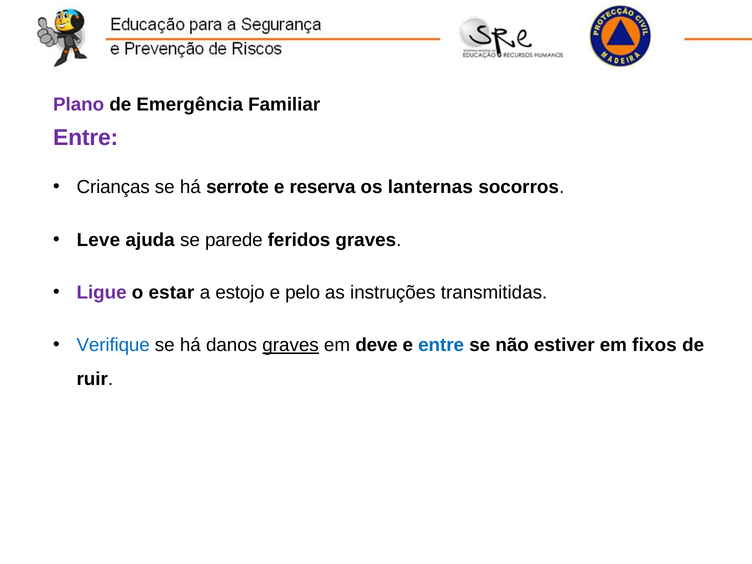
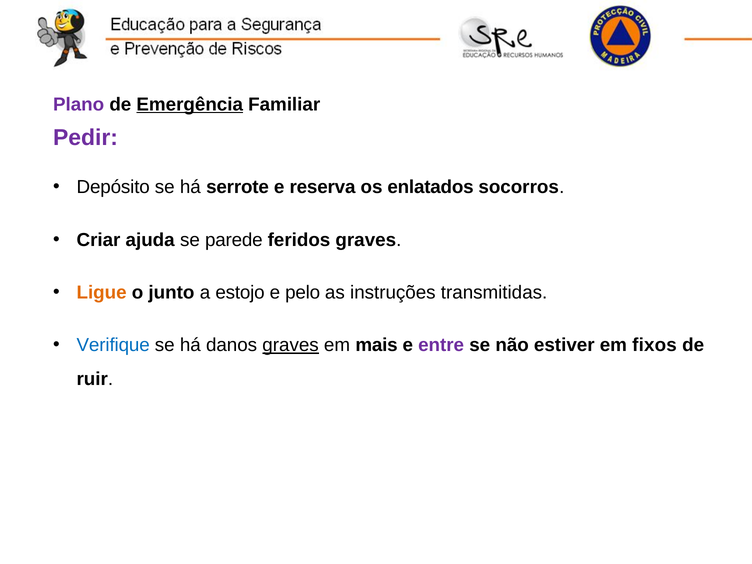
Emergência underline: none -> present
Entre at (86, 137): Entre -> Pedir
Crianças: Crianças -> Depósito
lanternas: lanternas -> enlatados
Leve: Leve -> Criar
Ligue colour: purple -> orange
estar: estar -> junto
deve: deve -> mais
entre at (441, 345) colour: blue -> purple
